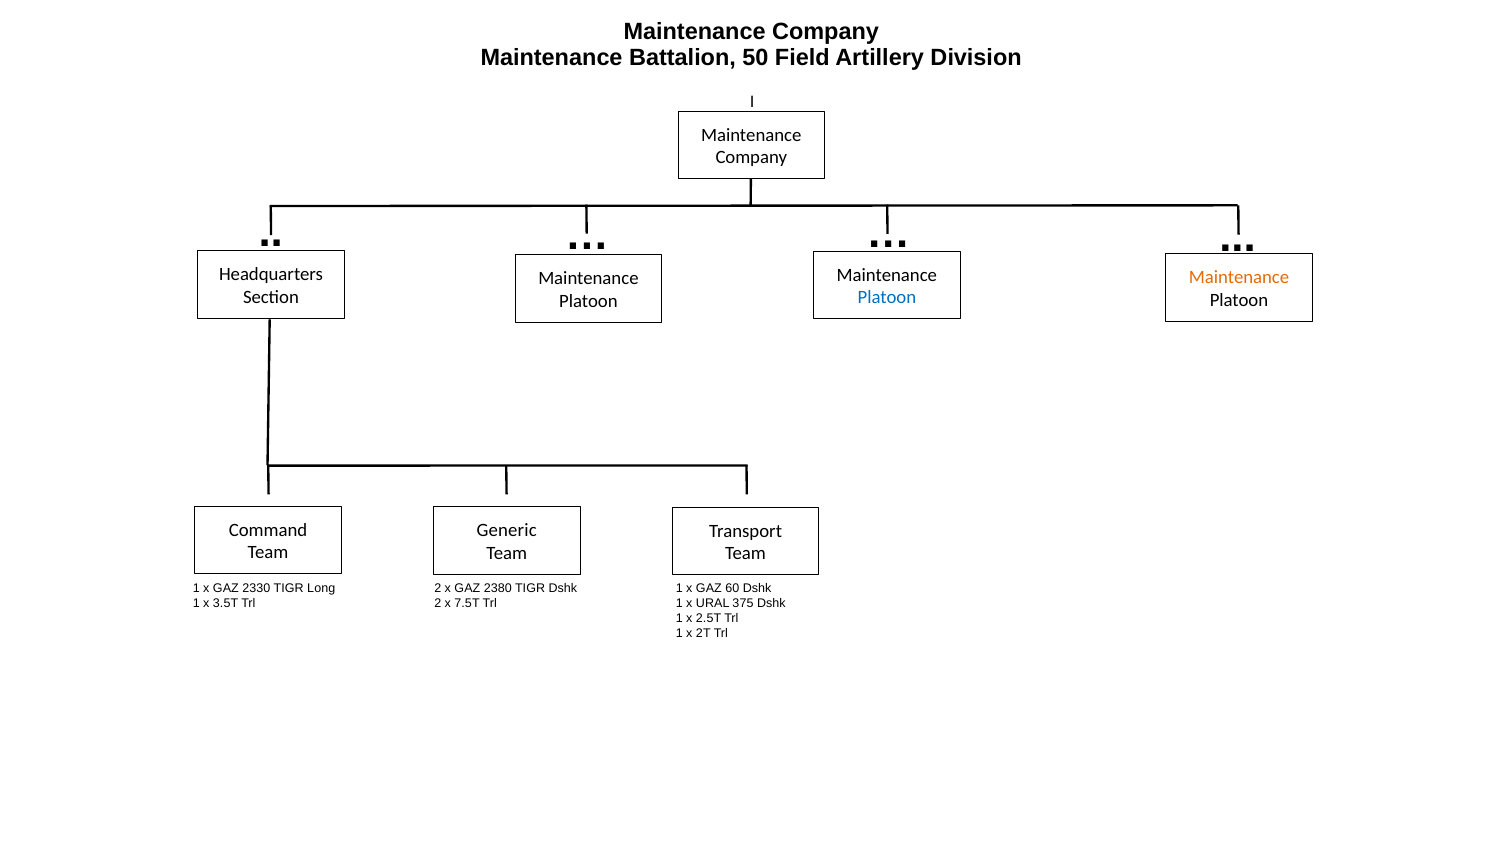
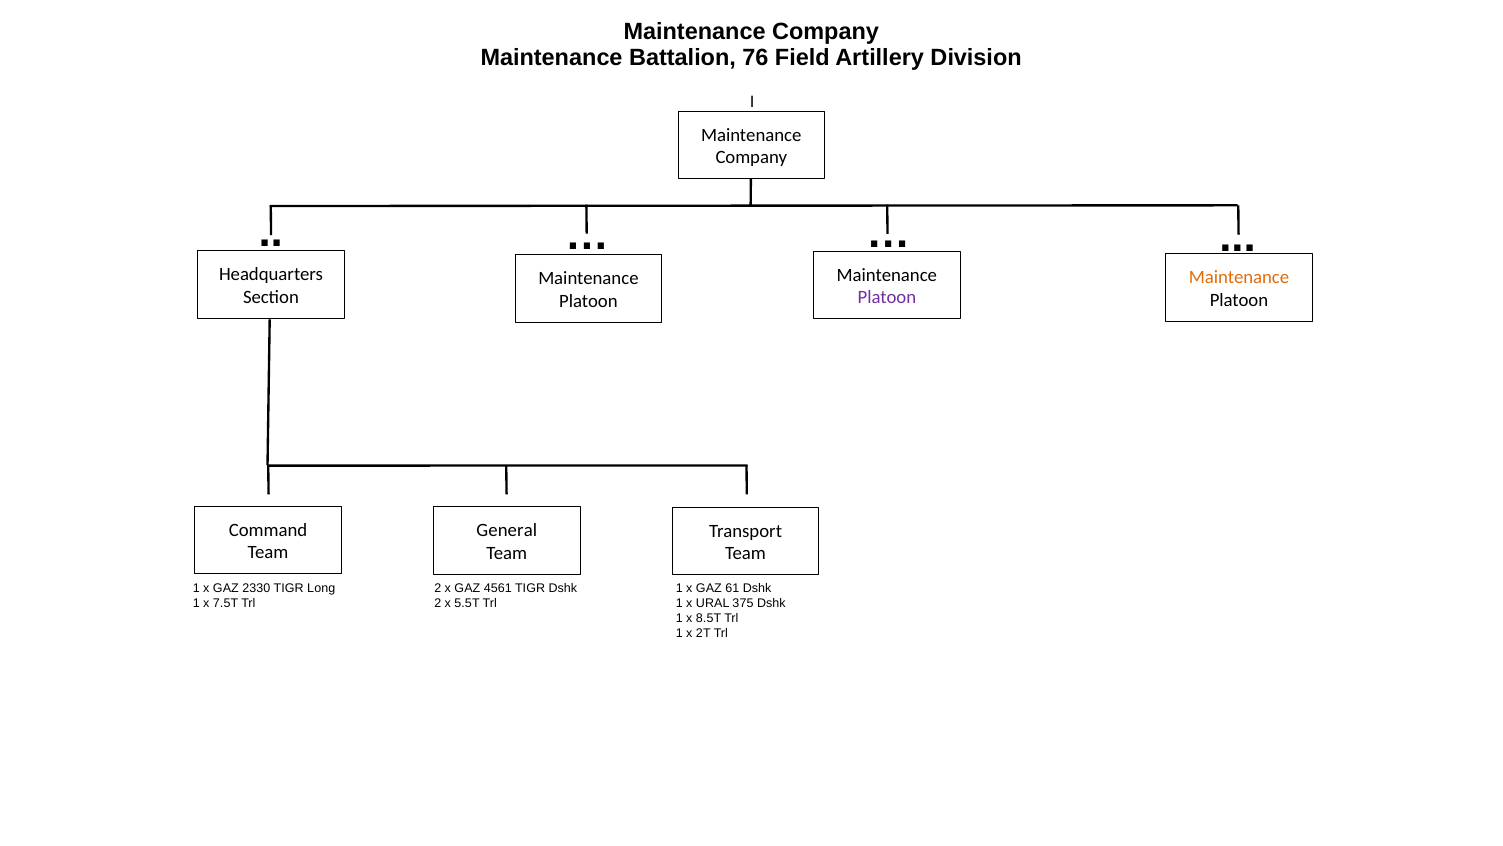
50: 50 -> 76
Platoon at (887, 297) colour: blue -> purple
Generic: Generic -> General
2380: 2380 -> 4561
60: 60 -> 61
3.5T: 3.5T -> 7.5T
7.5T: 7.5T -> 5.5T
2.5T: 2.5T -> 8.5T
